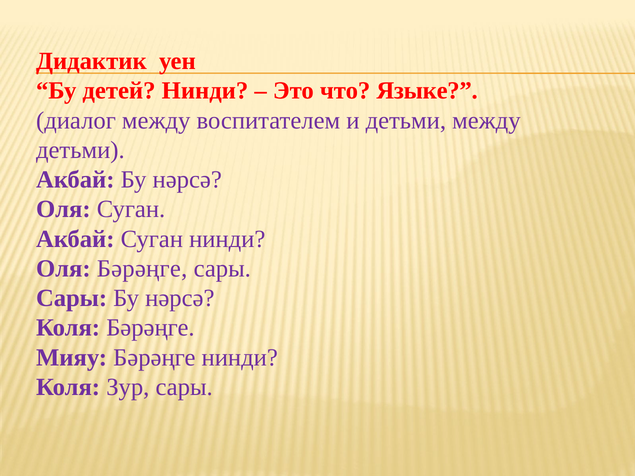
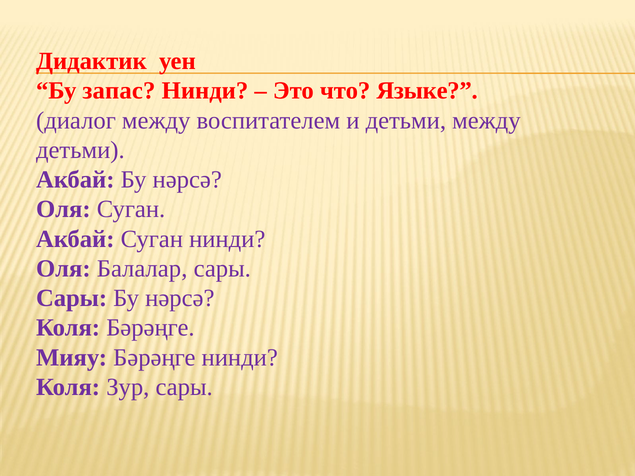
детей: детей -> запас
Оля Бәрәңге: Бәрәңге -> Балалар
